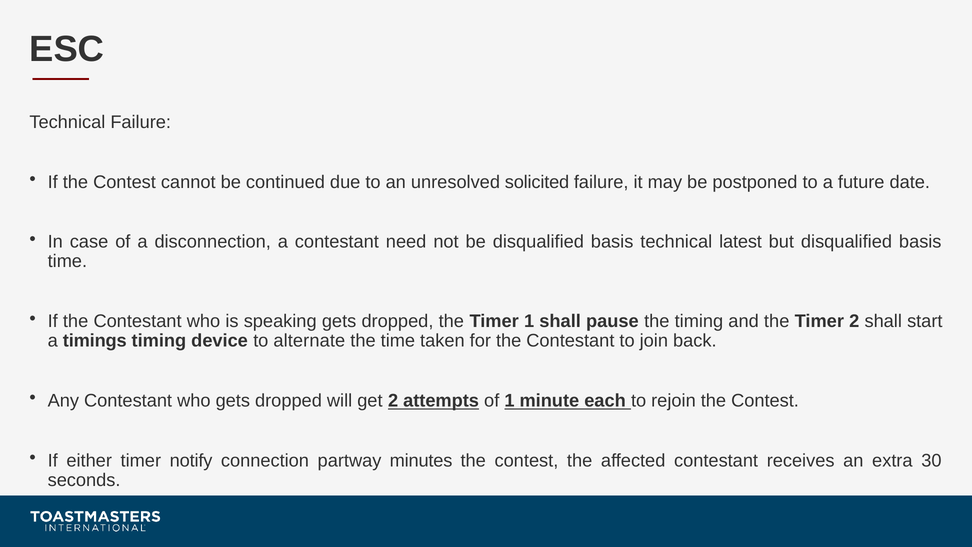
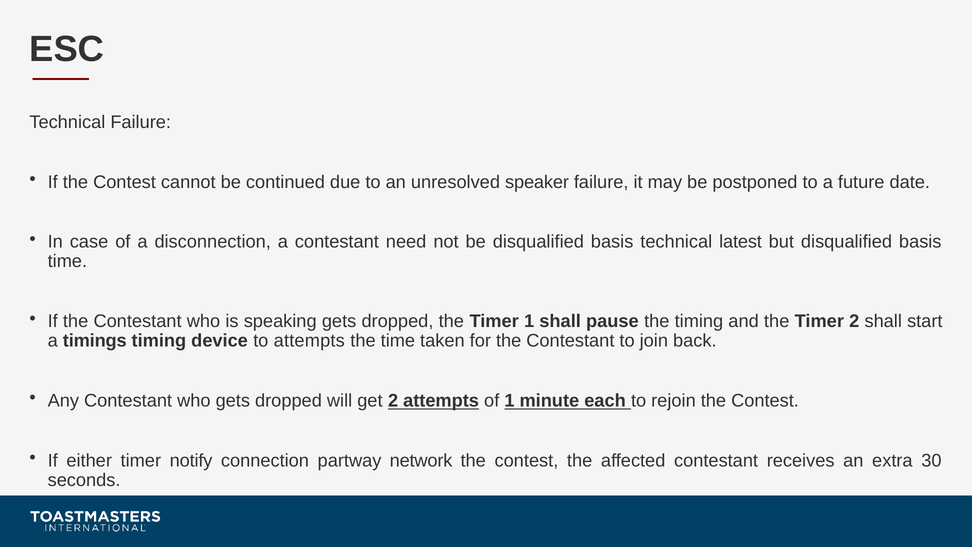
solicited: solicited -> speaker
to alternate: alternate -> attempts
minutes: minutes -> network
